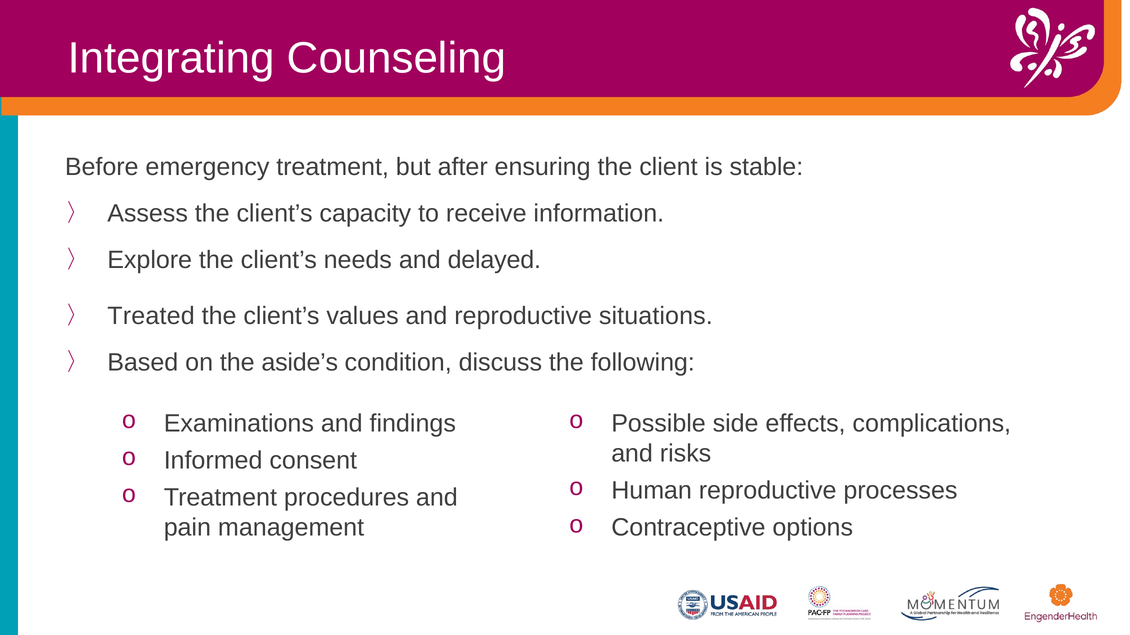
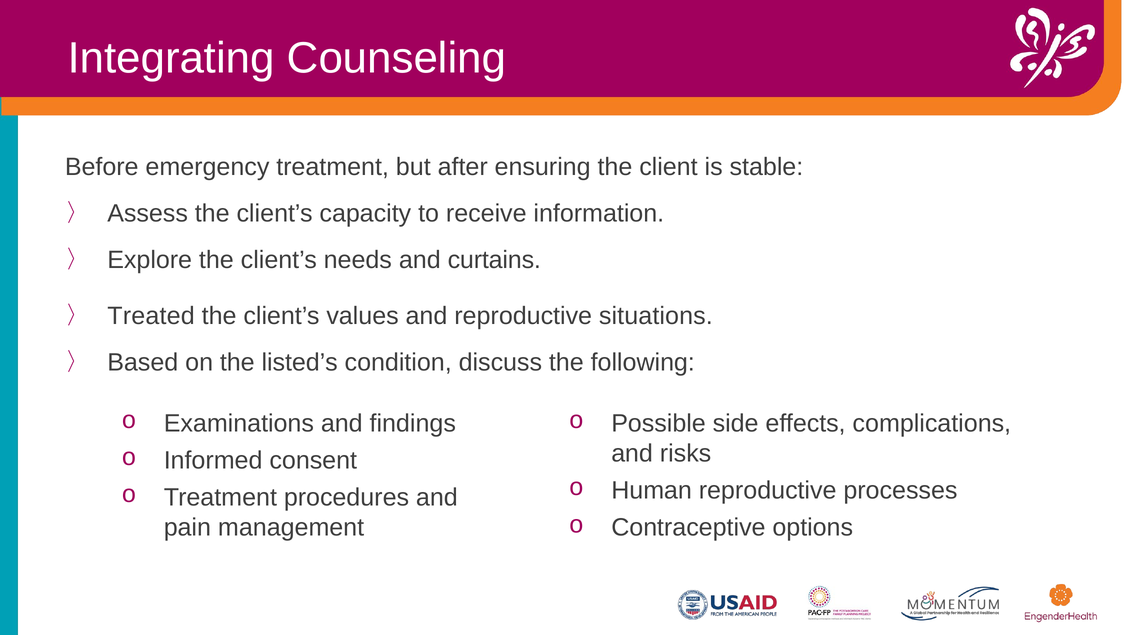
delayed: delayed -> curtains
aside’s: aside’s -> listed’s
